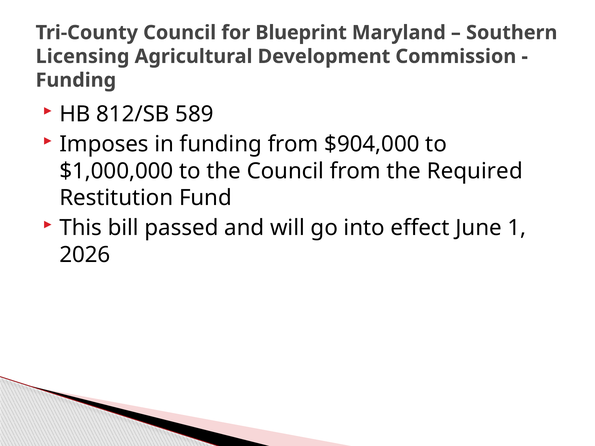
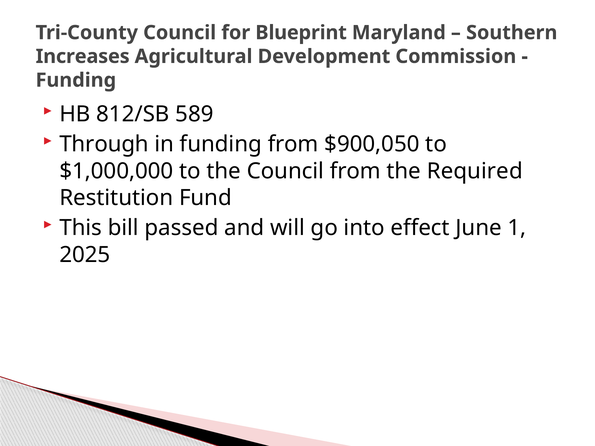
Licensing: Licensing -> Increases
Imposes: Imposes -> Through
$904,000: $904,000 -> $900,050
2026: 2026 -> 2025
